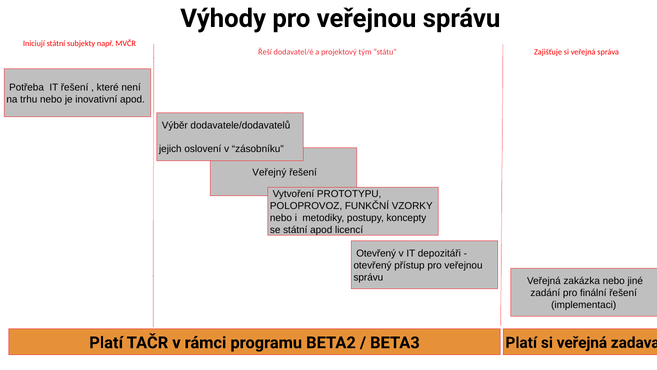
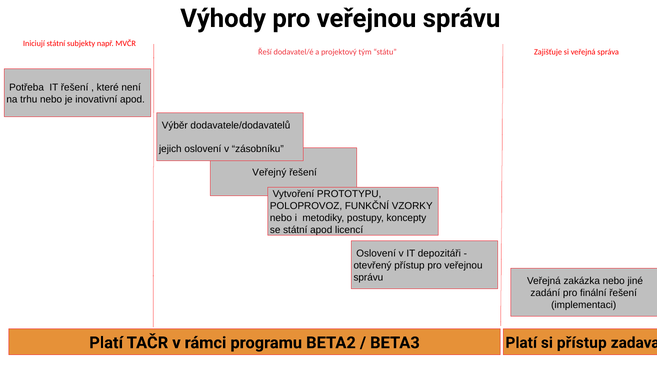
Otevřený at (376, 253): Otevřený -> Oslovení
Platí si veřejná: veřejná -> přístup
